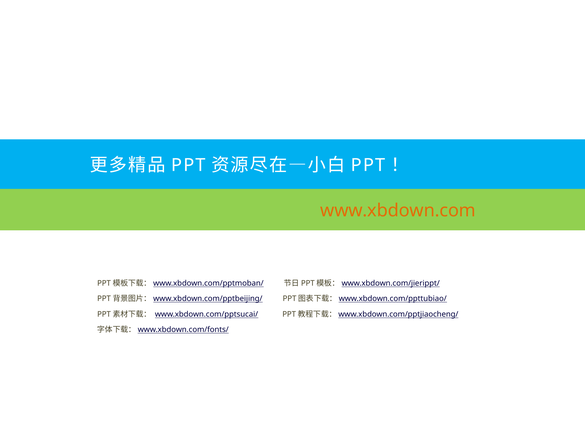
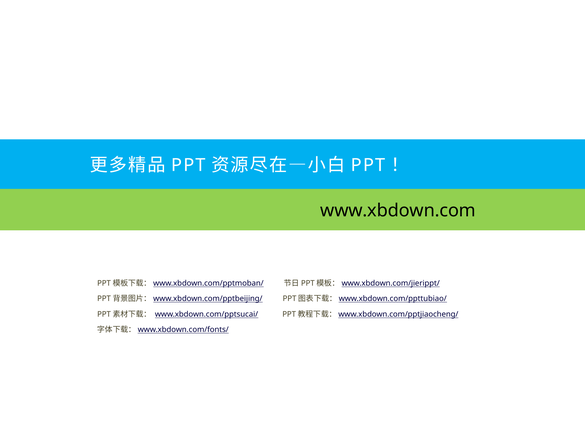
www.xbdown.com colour: orange -> black
